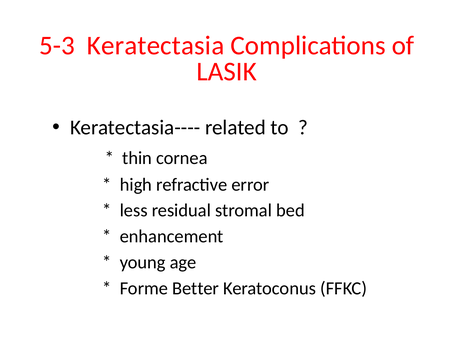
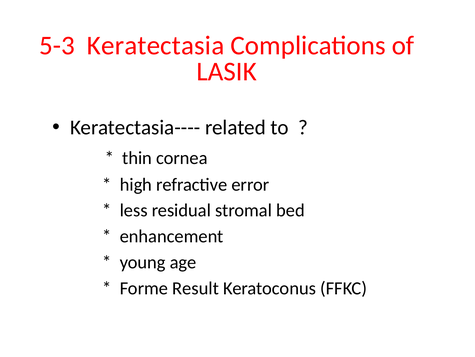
Better: Better -> Result
